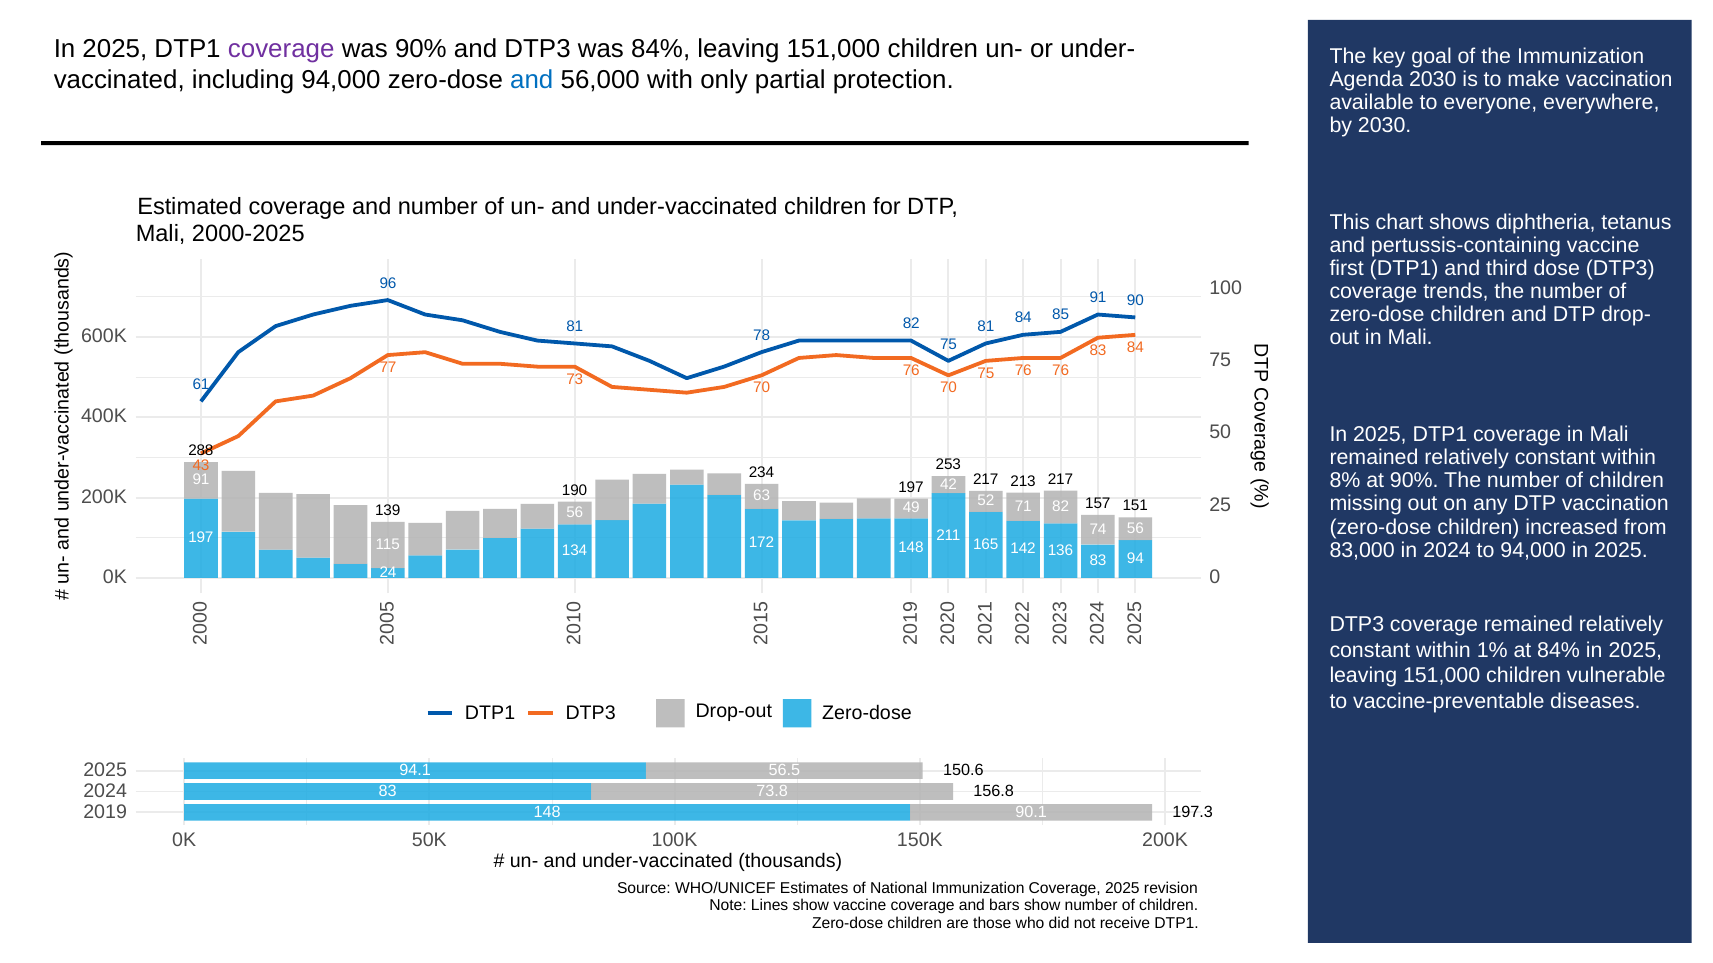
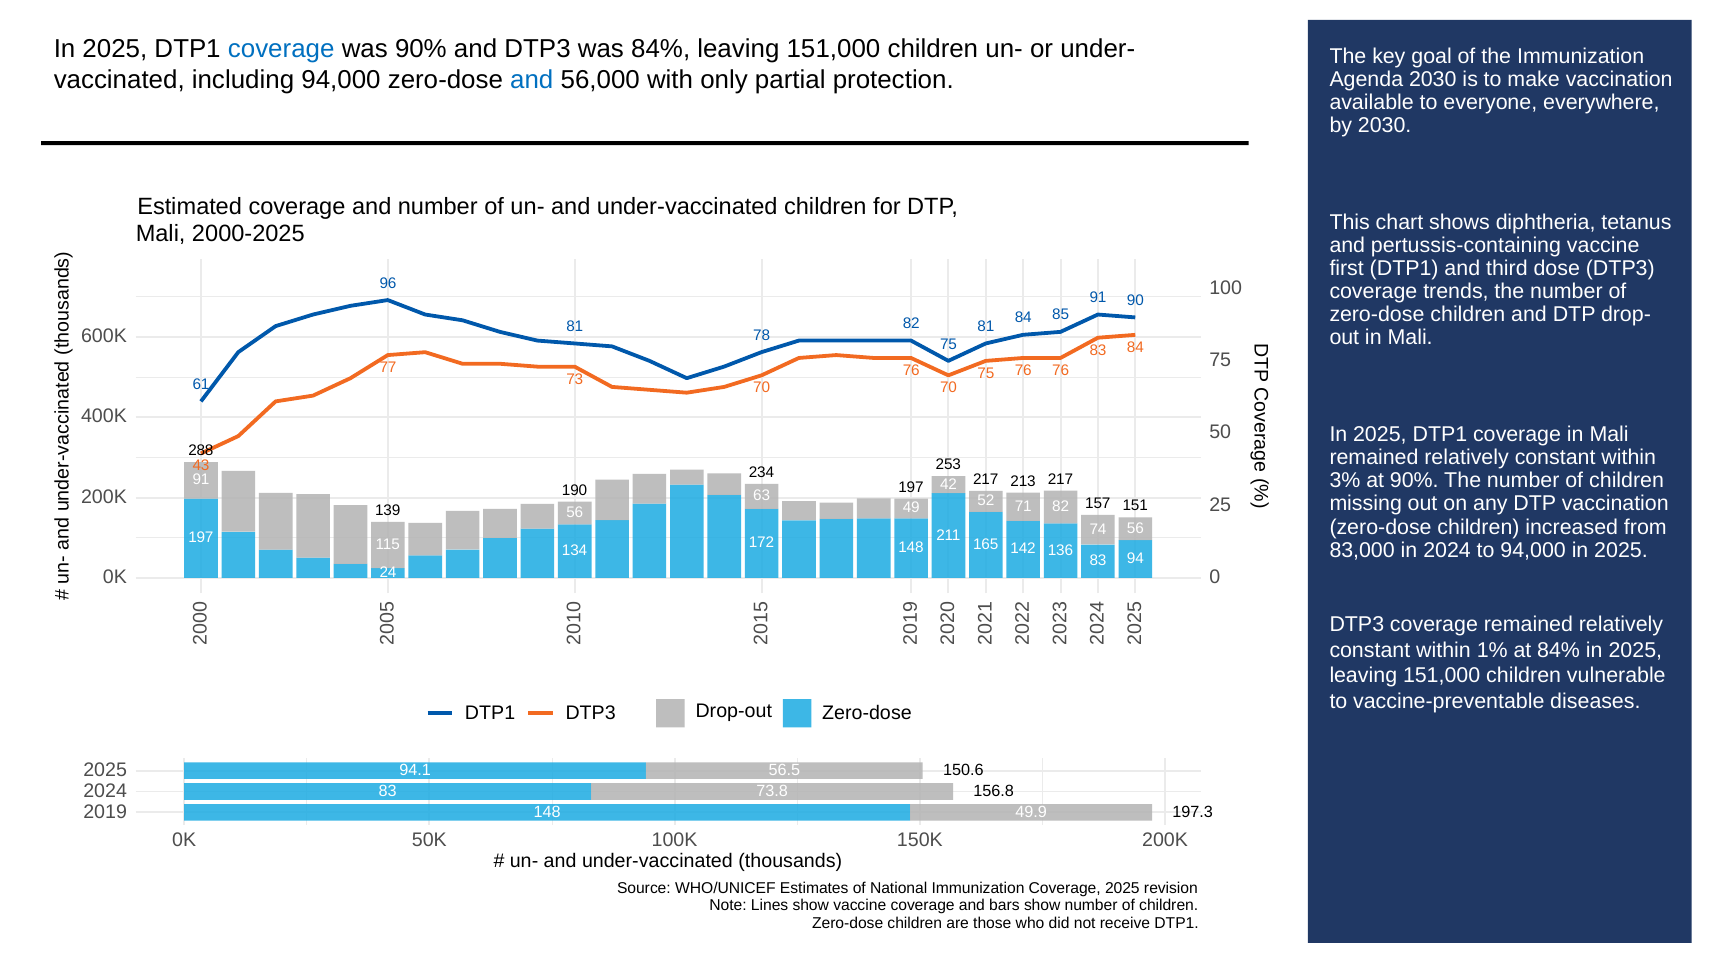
coverage at (281, 49) colour: purple -> blue
8%: 8% -> 3%
90.1: 90.1 -> 49.9
